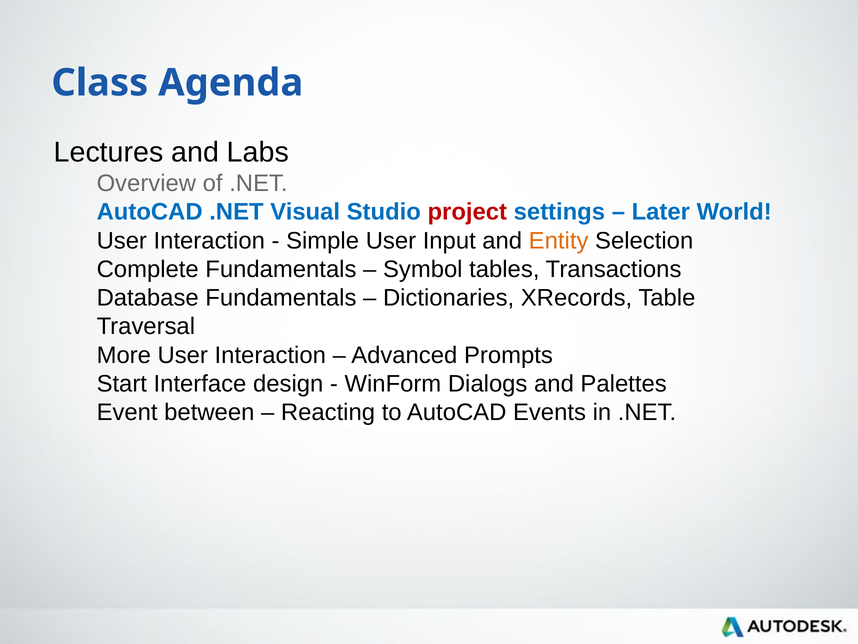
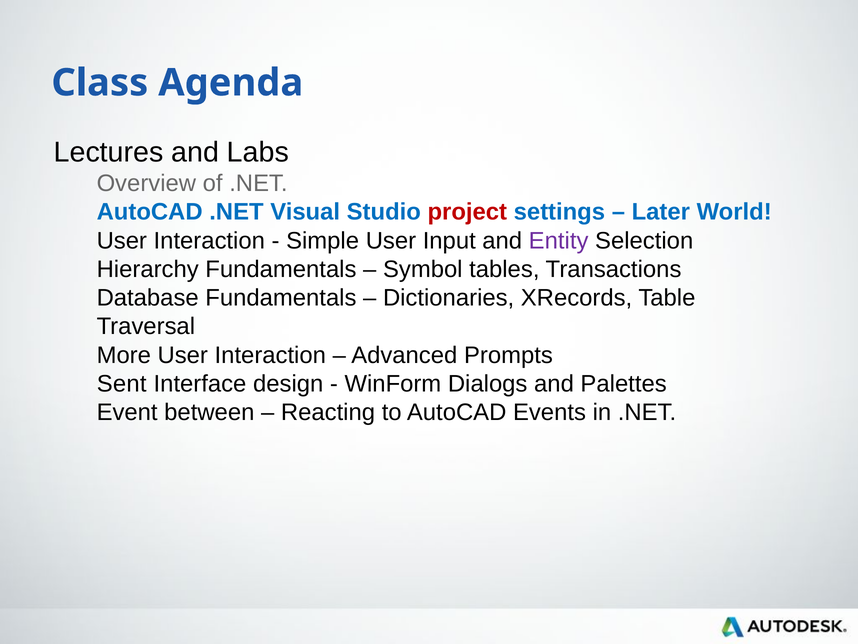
Entity colour: orange -> purple
Complete: Complete -> Hierarchy
Start: Start -> Sent
